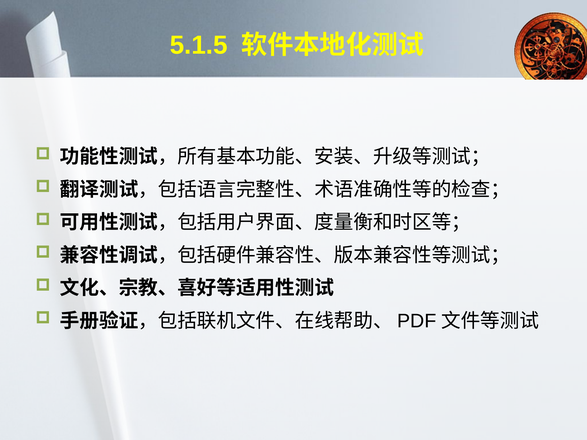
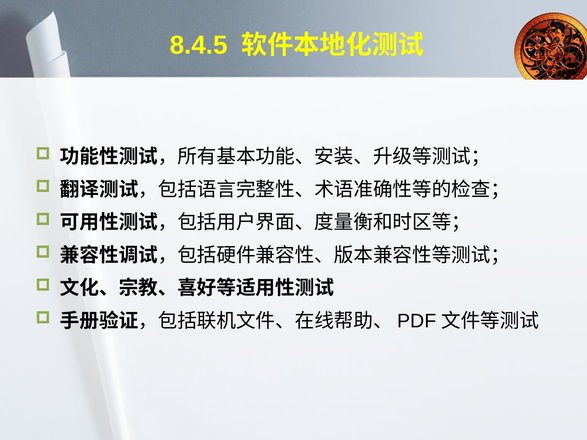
5.1.5: 5.1.5 -> 8.4.5
